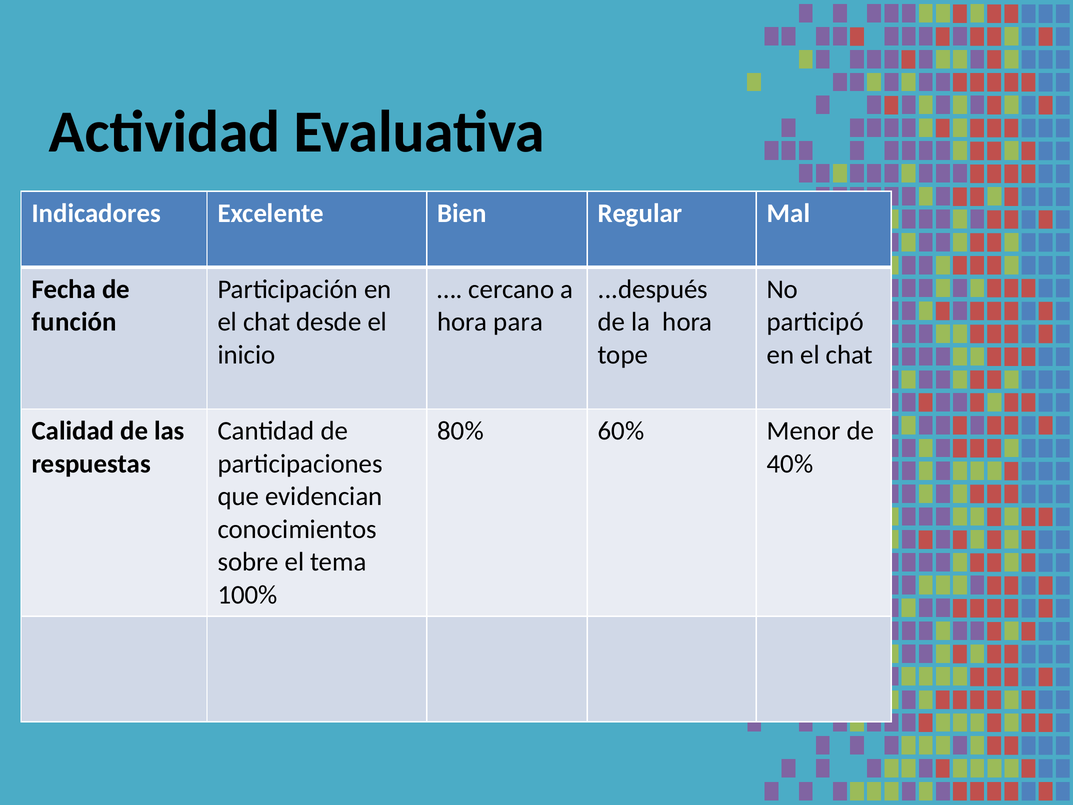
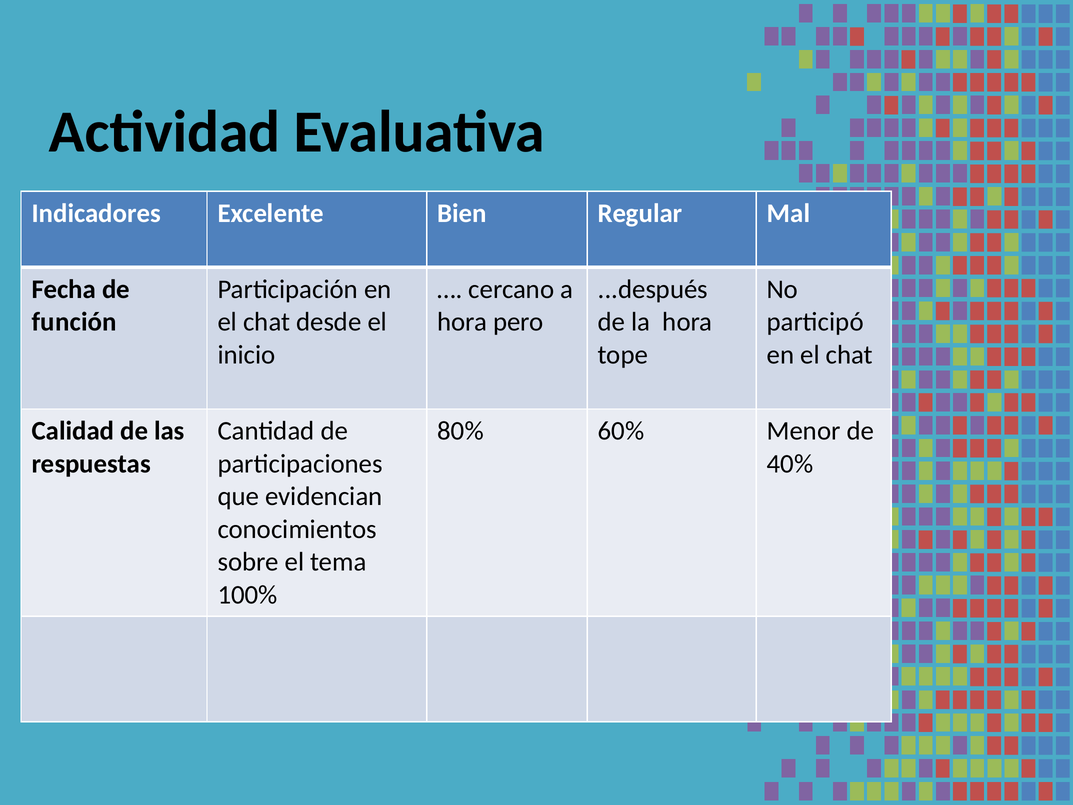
para: para -> pero
